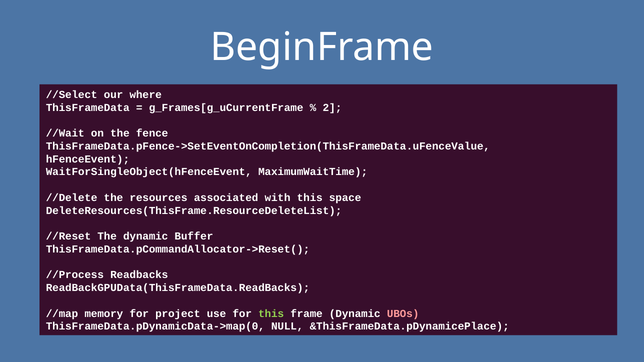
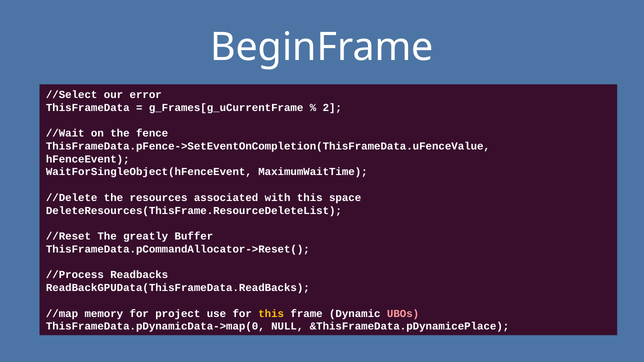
where: where -> error
The dynamic: dynamic -> greatly
this at (271, 314) colour: light green -> yellow
